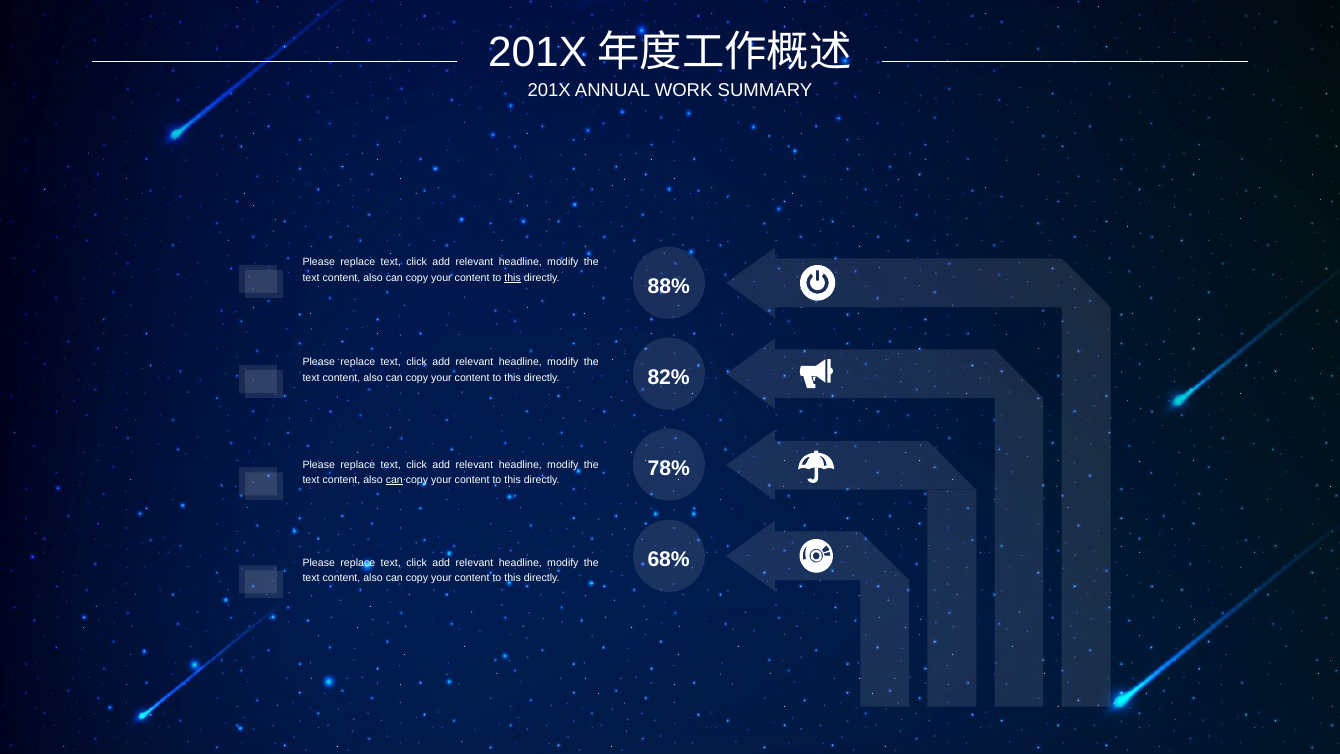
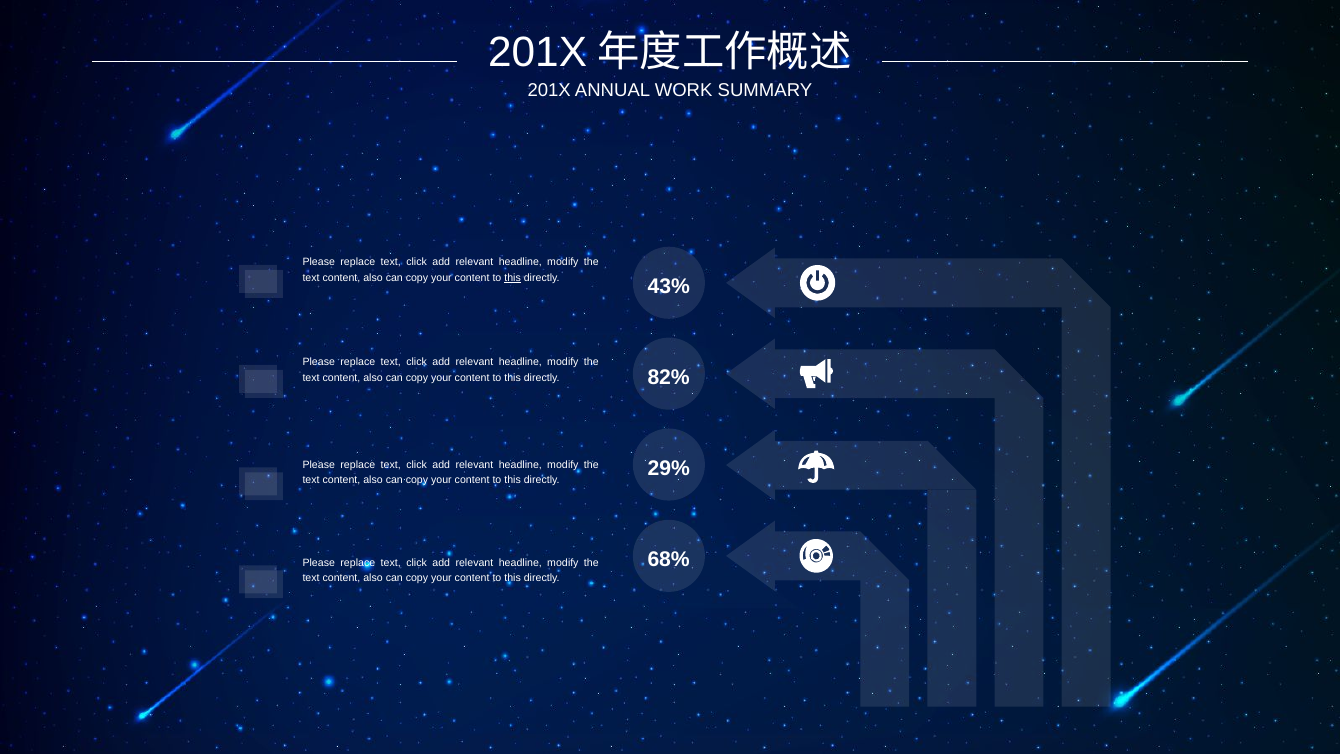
88%: 88% -> 43%
78%: 78% -> 29%
can at (394, 480) underline: present -> none
